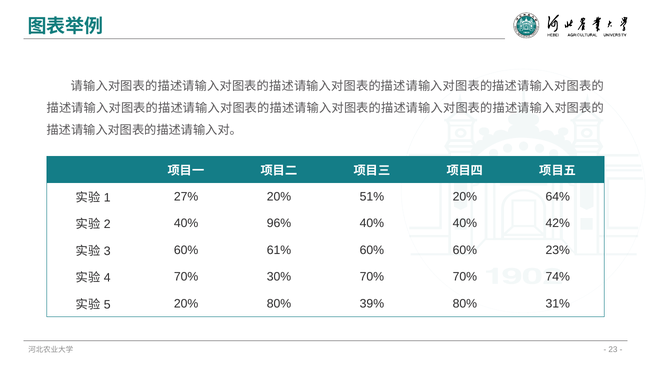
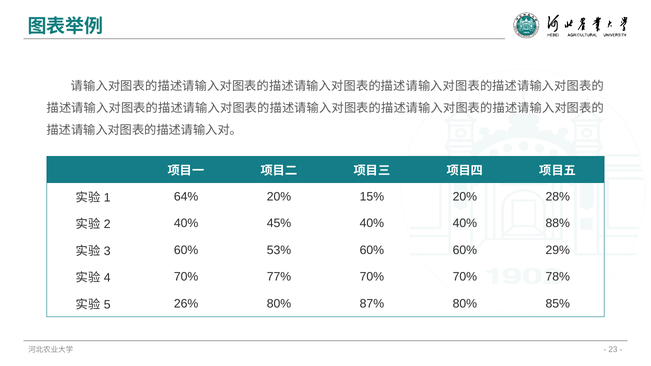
27%: 27% -> 64%
51%: 51% -> 15%
64%: 64% -> 28%
96%: 96% -> 45%
42%: 42% -> 88%
61%: 61% -> 53%
23%: 23% -> 29%
30%: 30% -> 77%
74%: 74% -> 78%
20% at (186, 304): 20% -> 26%
39%: 39% -> 87%
31%: 31% -> 85%
